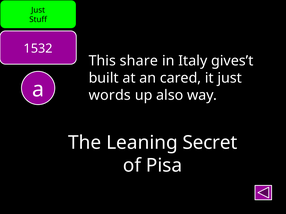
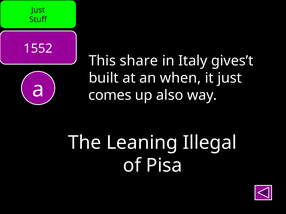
1532: 1532 -> 1552
cared: cared -> when
words: words -> comes
Secret: Secret -> Illegal
